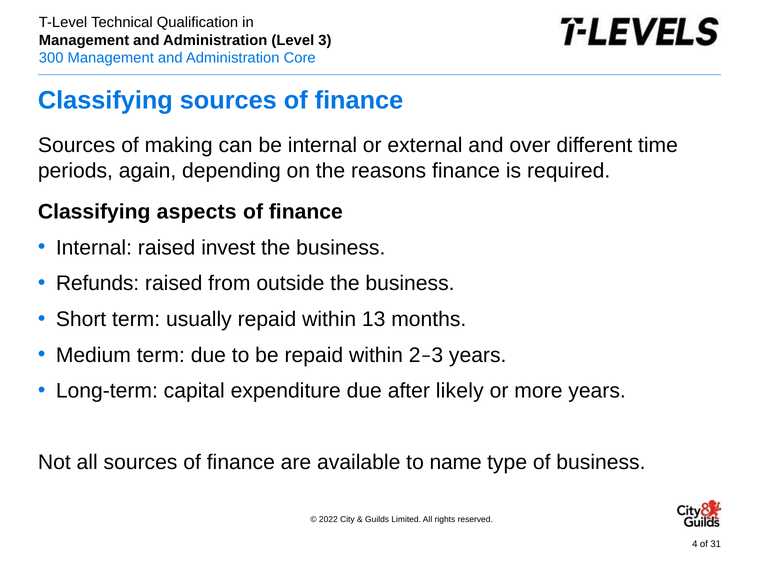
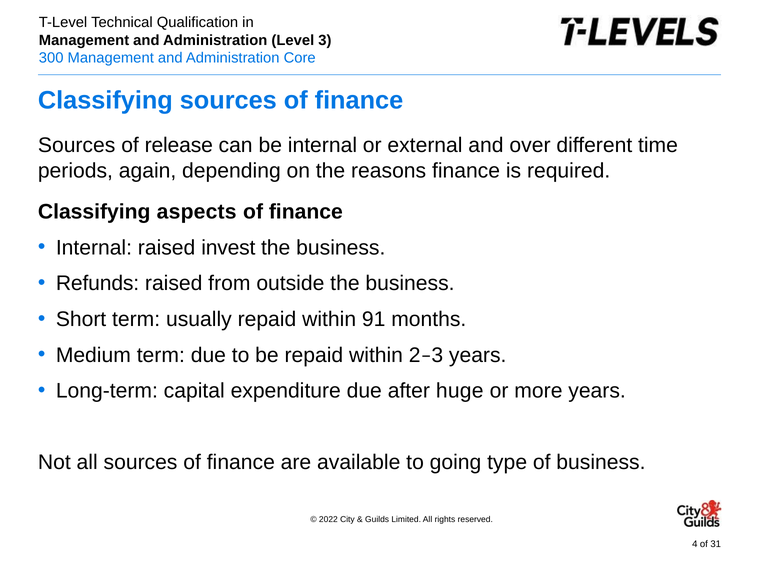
making: making -> release
13: 13 -> 91
likely: likely -> huge
name: name -> going
